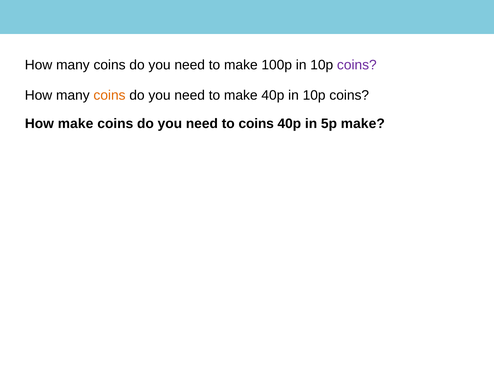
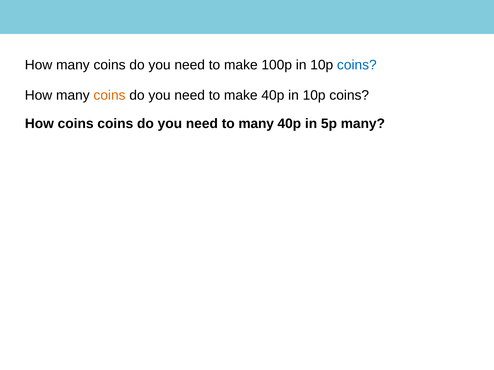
coins at (357, 65) colour: purple -> blue
How make: make -> coins
to coins: coins -> many
5p make: make -> many
